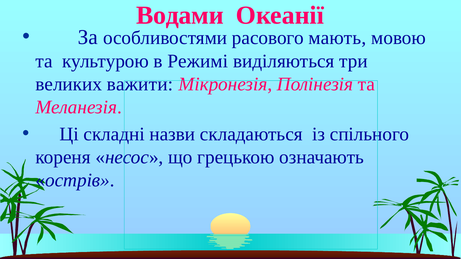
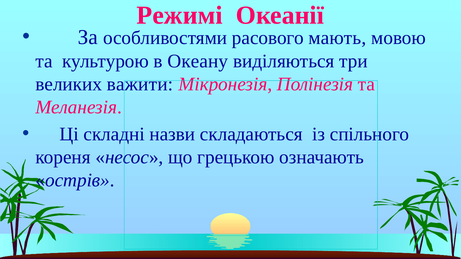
Водами: Водами -> Режимі
Режимі: Режимі -> Океану
